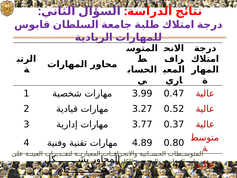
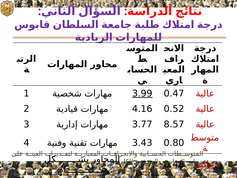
3.99 underline: none -> present
3.27: 3.27 -> 4.16
0.37: 0.37 -> 8.57
4.89: 4.89 -> 3.43
